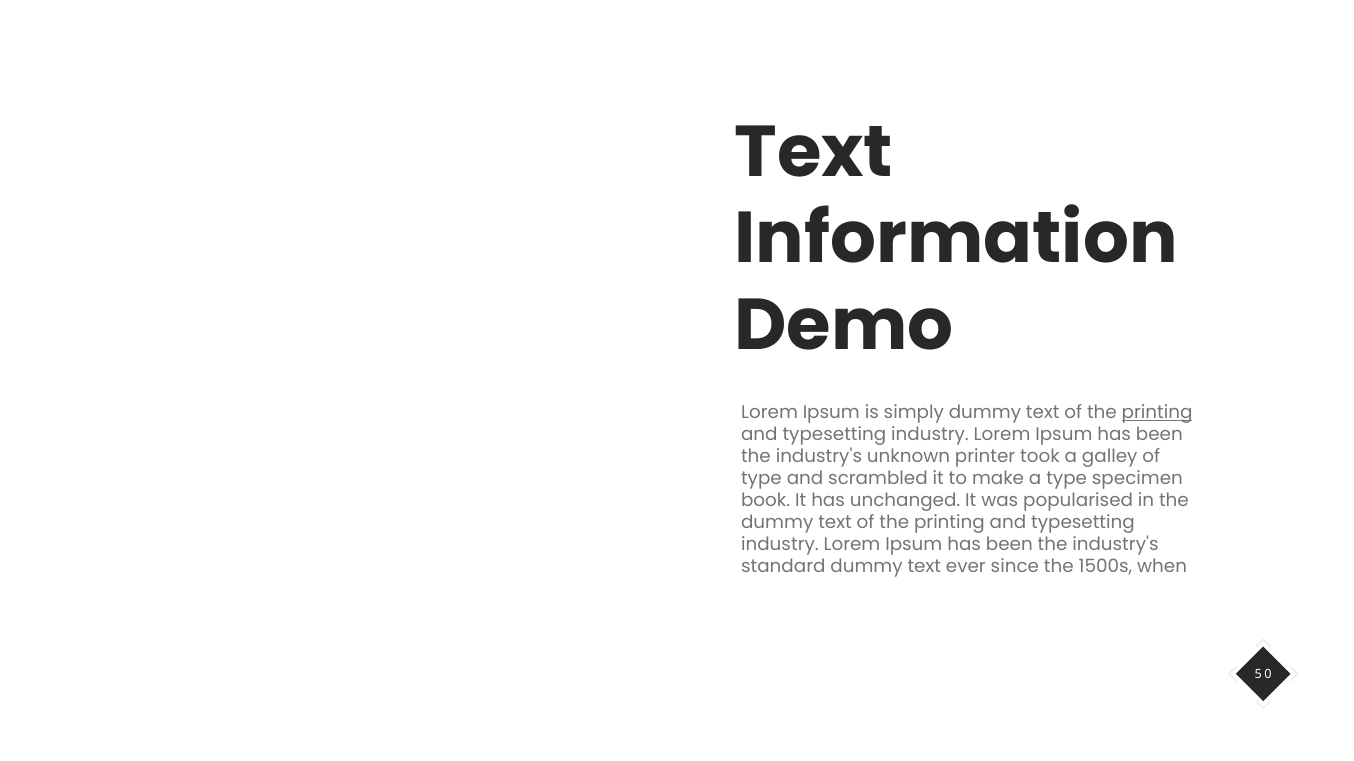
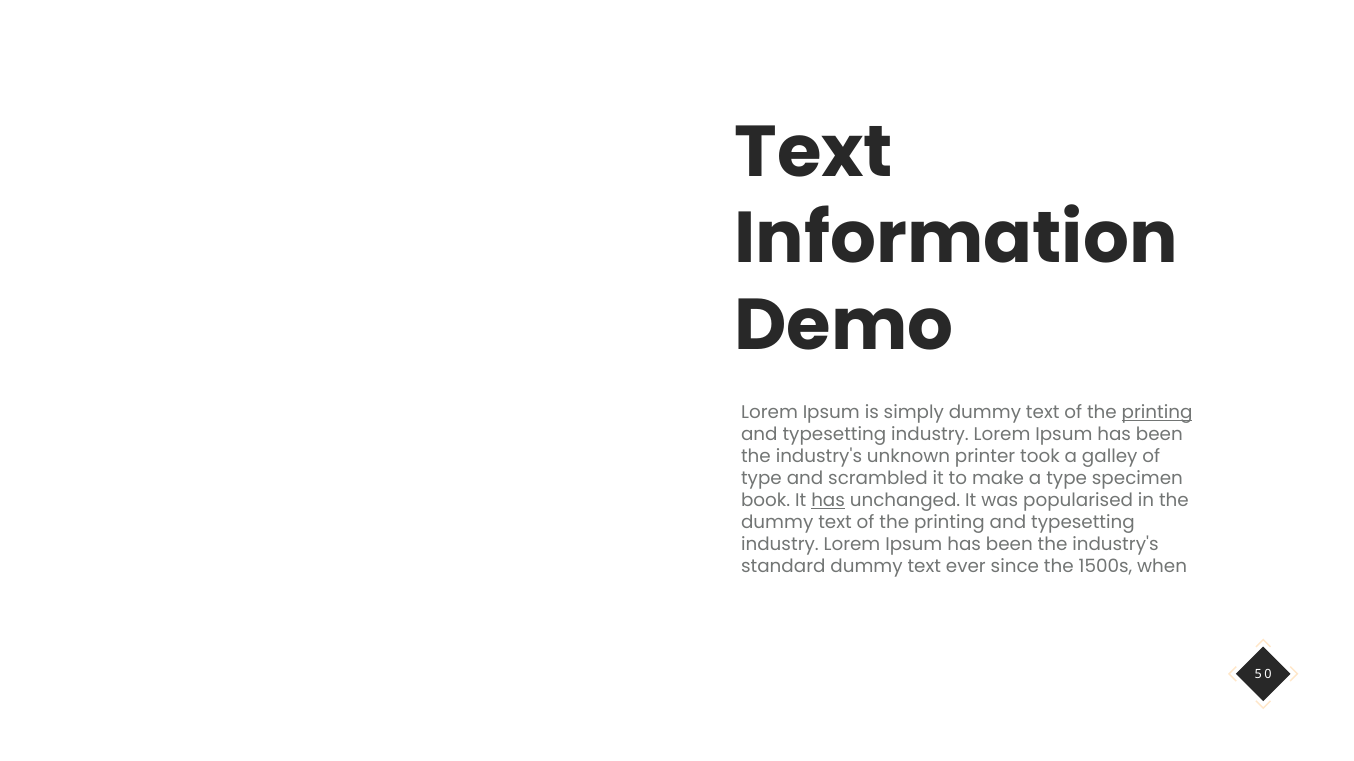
has at (828, 501) underline: none -> present
